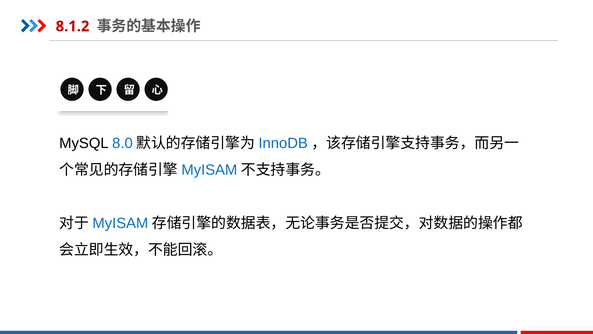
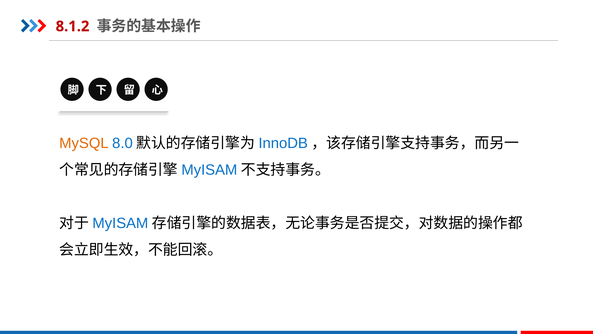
MySQL colour: black -> orange
